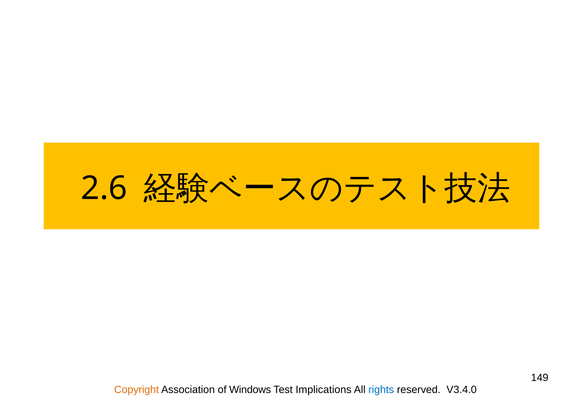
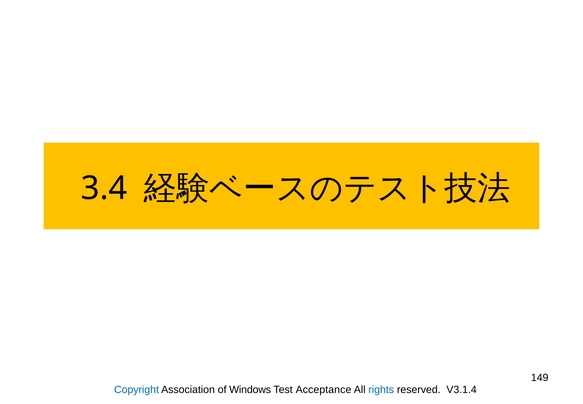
2.6: 2.6 -> 3.4
Copyright colour: orange -> blue
Implications: Implications -> Acceptance
V3.4.0: V3.4.0 -> V3.1.4
